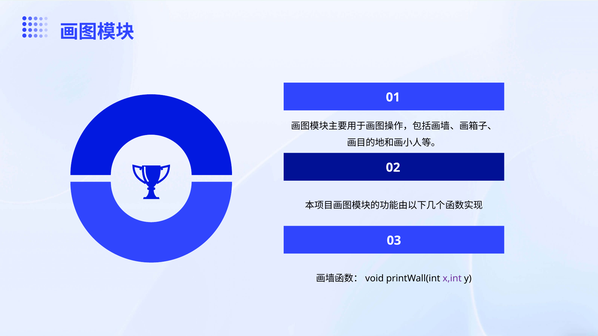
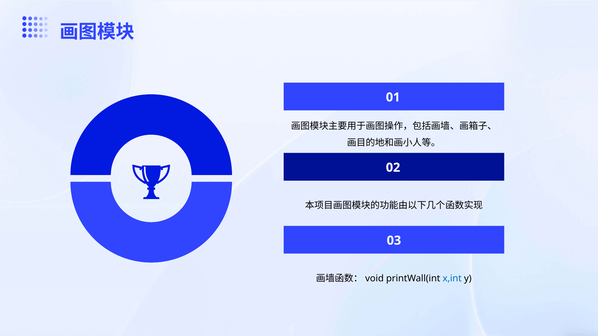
x,int colour: purple -> blue
